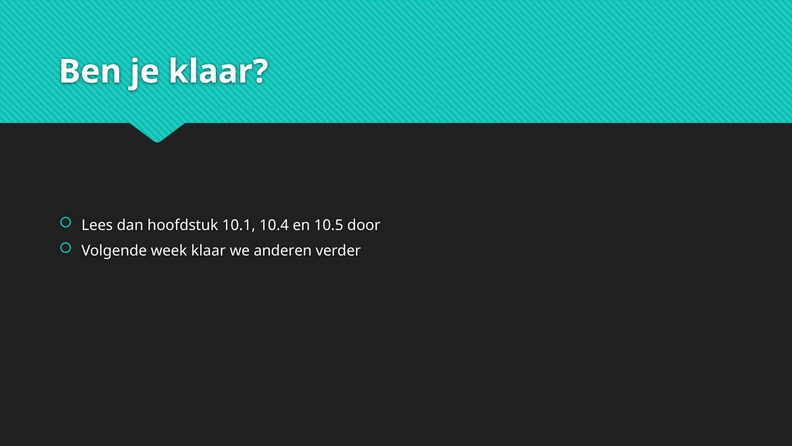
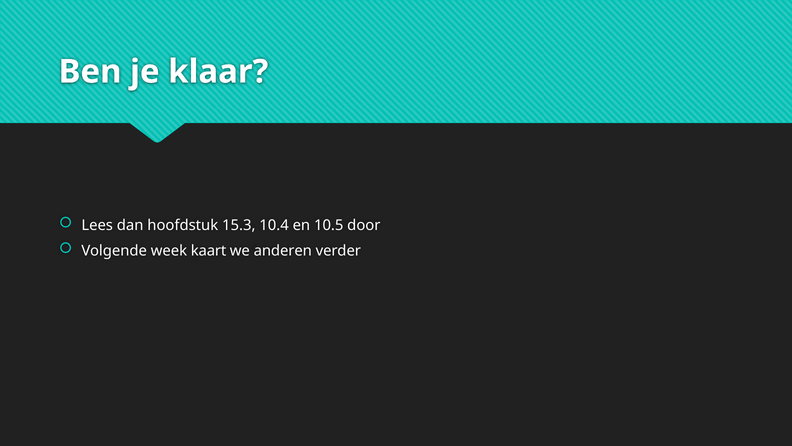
10.1: 10.1 -> 15.3
week klaar: klaar -> kaart
